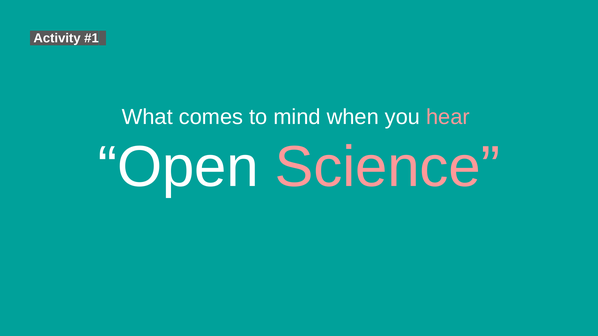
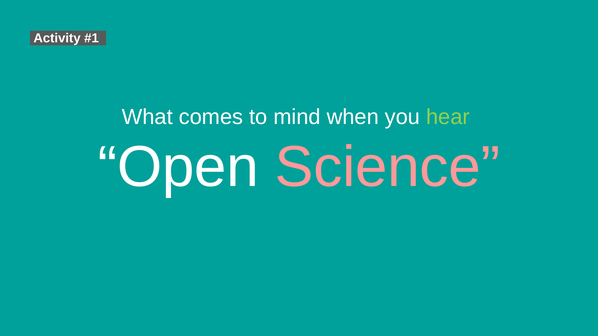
hear colour: pink -> light green
